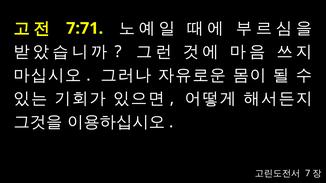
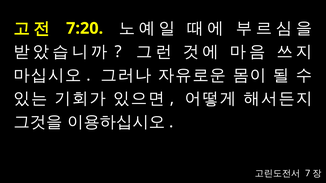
7:71: 7:71 -> 7:20
